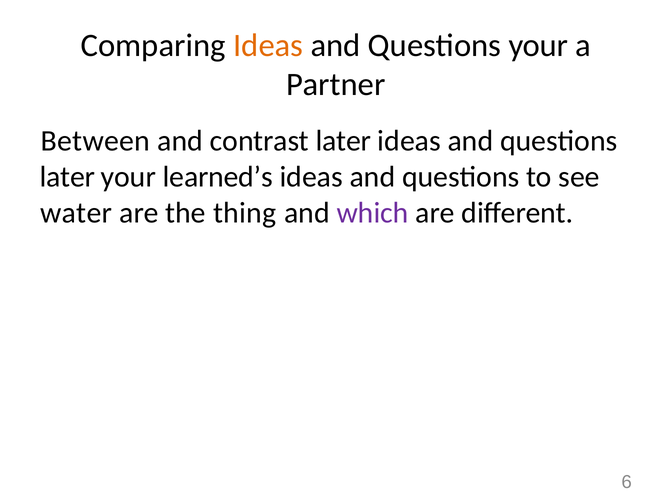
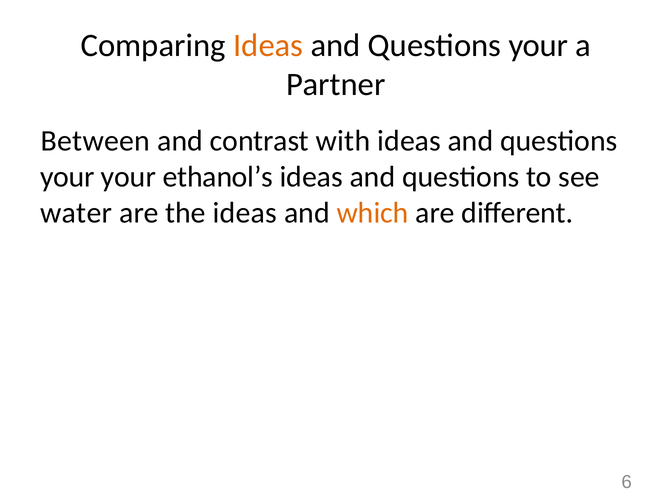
contrast later: later -> with
later at (67, 177): later -> your
learned’s: learned’s -> ethanol’s
the thing: thing -> ideas
which colour: purple -> orange
